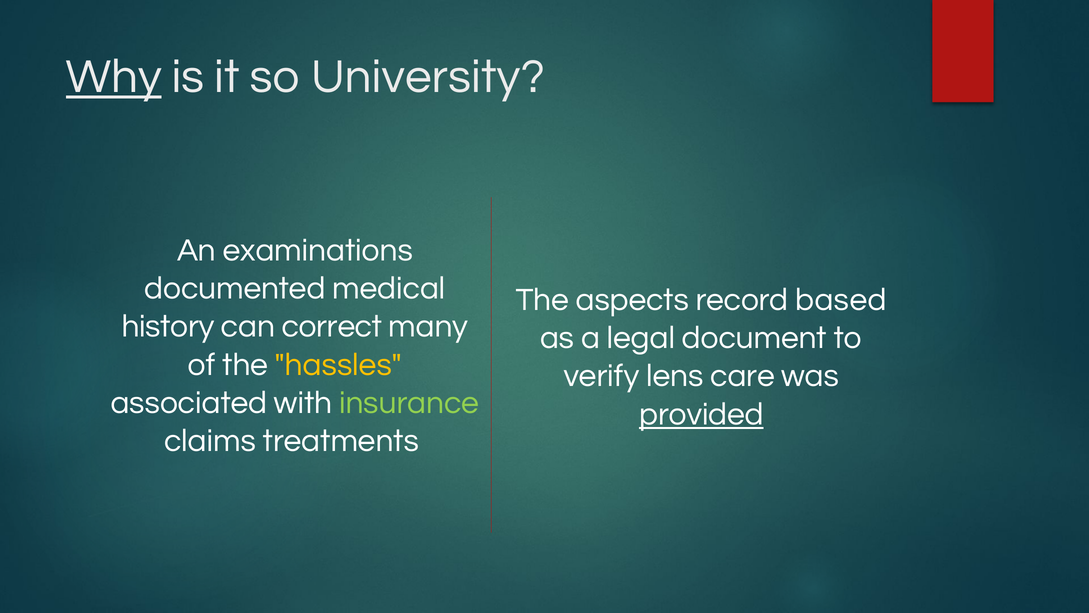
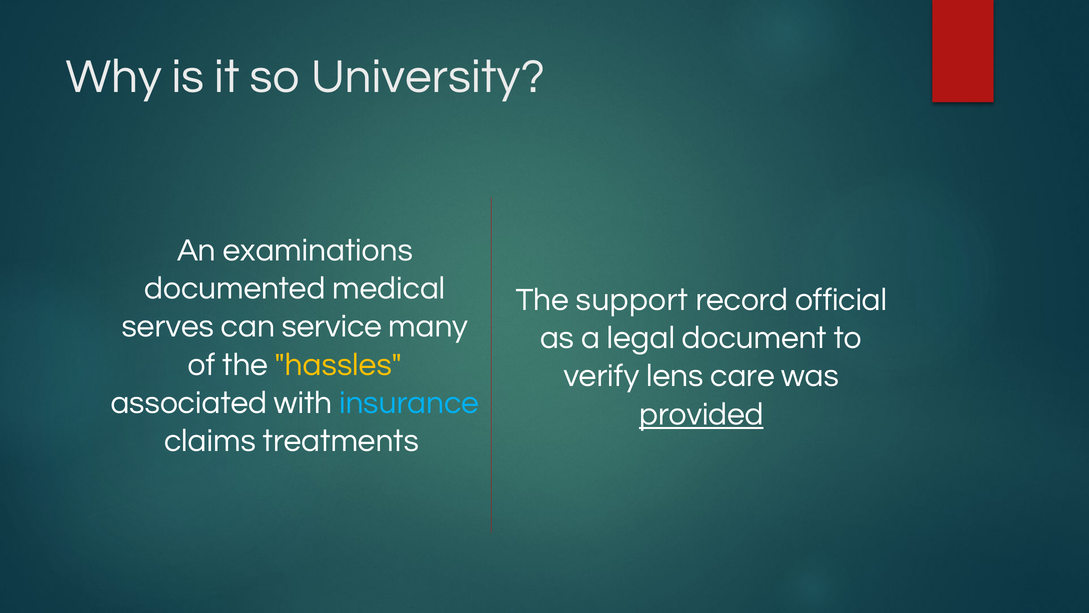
Why underline: present -> none
aspects: aspects -> support
based: based -> official
history: history -> serves
correct: correct -> service
insurance colour: light green -> light blue
